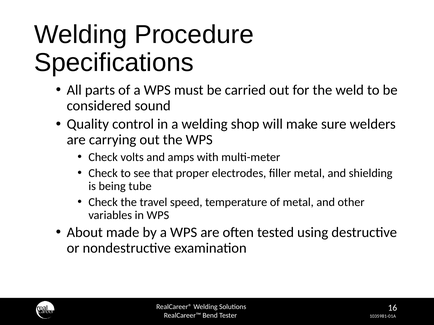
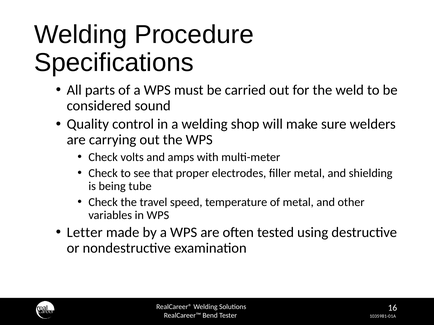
About: About -> Letter
